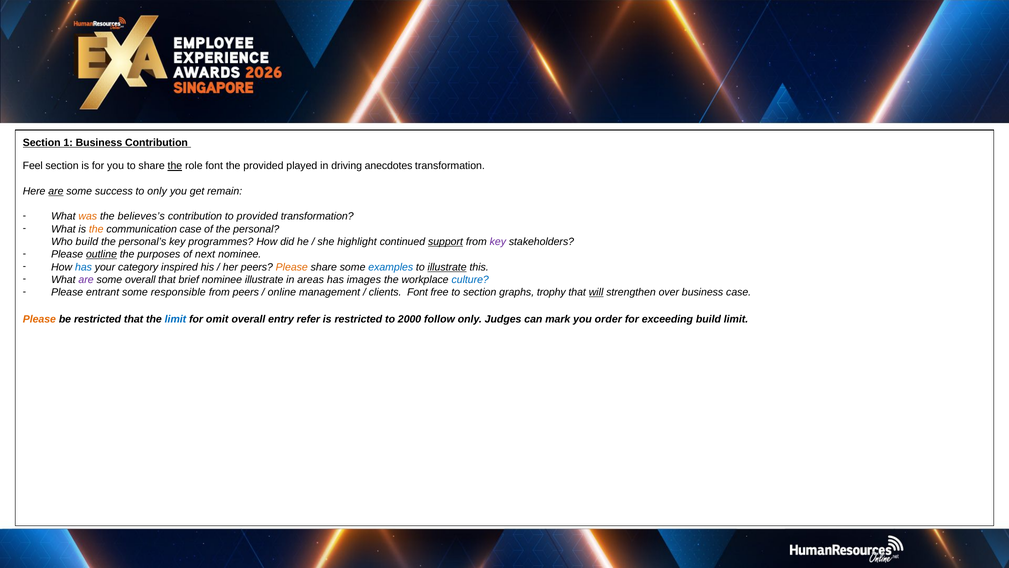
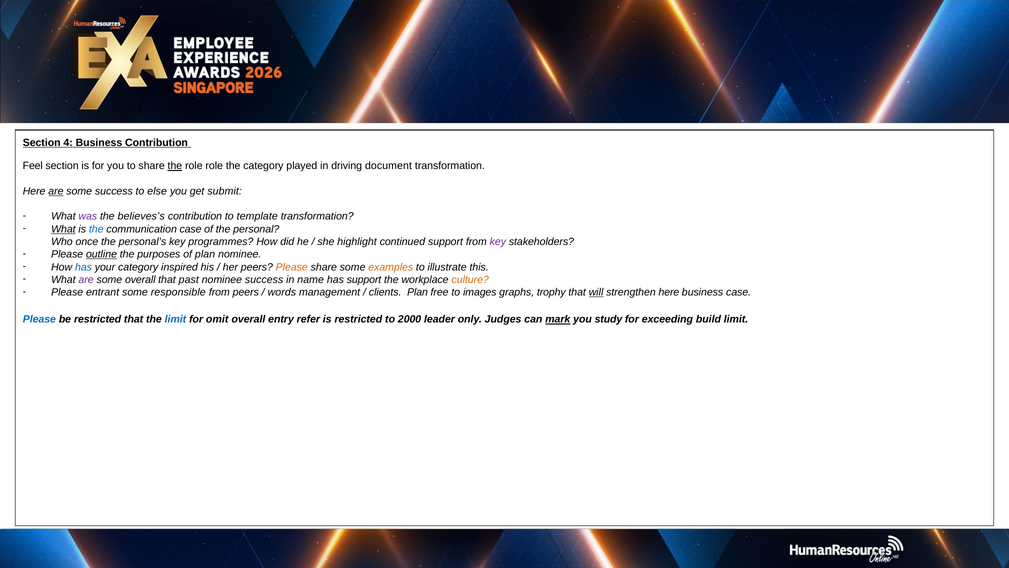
1: 1 -> 4
role font: font -> role
the provided: provided -> category
anecdotes: anecdotes -> document
to only: only -> else
remain: remain -> submit
was colour: orange -> purple
to provided: provided -> template
What at (63, 229) underline: none -> present
the at (96, 229) colour: orange -> blue
Who build: build -> once
support at (445, 242) underline: present -> none
of next: next -> plan
examples colour: blue -> orange
illustrate at (447, 267) underline: present -> none
brief: brief -> past
nominee illustrate: illustrate -> success
areas: areas -> name
has images: images -> support
culture colour: blue -> orange
online: online -> words
clients Font: Font -> Plan
to section: section -> images
strengthen over: over -> here
Please at (39, 319) colour: orange -> blue
follow: follow -> leader
mark underline: none -> present
order: order -> study
